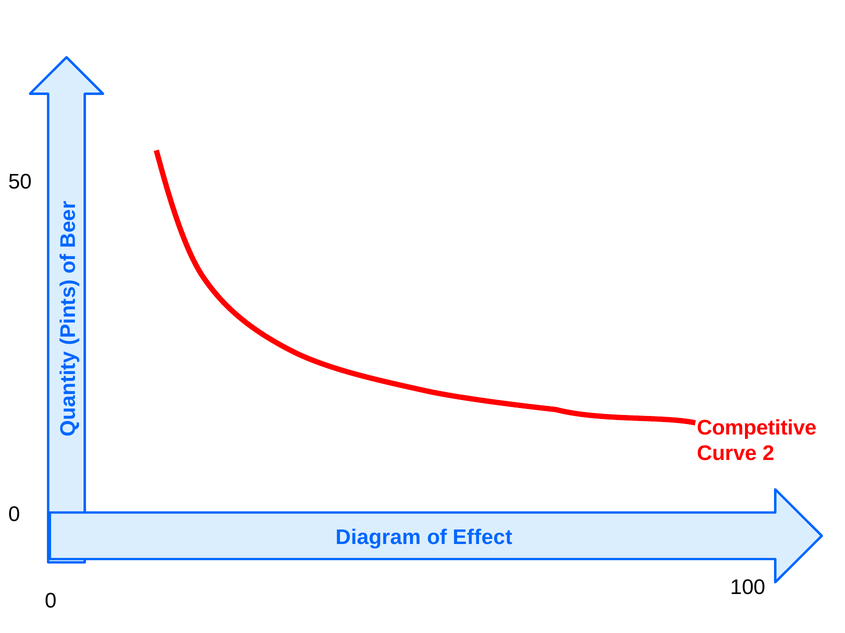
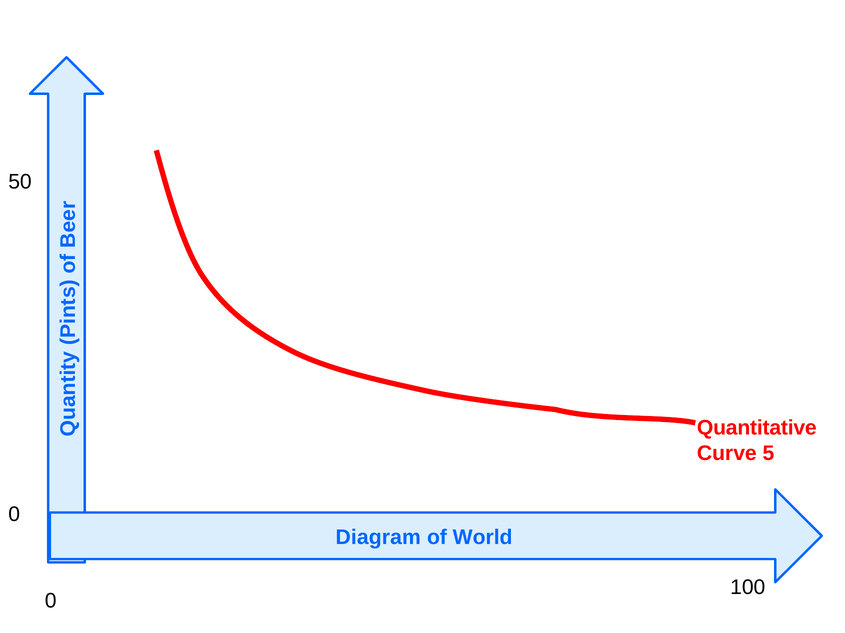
Competitive: Competitive -> Quantitative
2: 2 -> 5
Effect: Effect -> World
